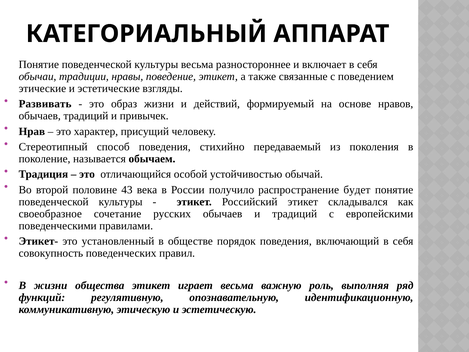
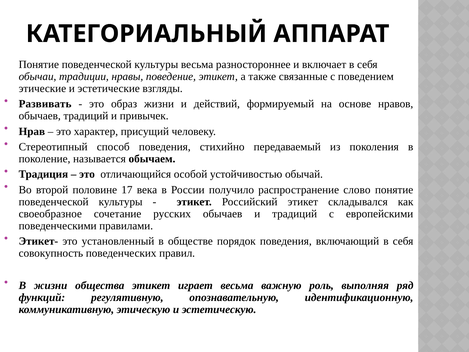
43: 43 -> 17
будет: будет -> слово
